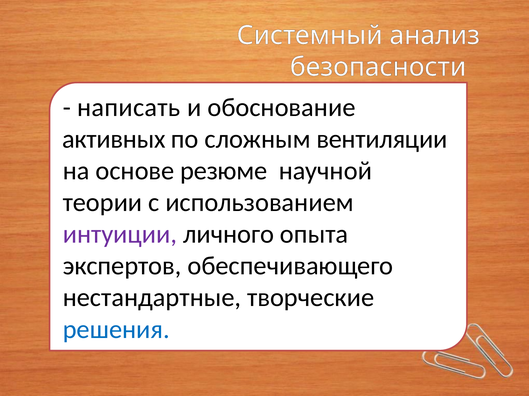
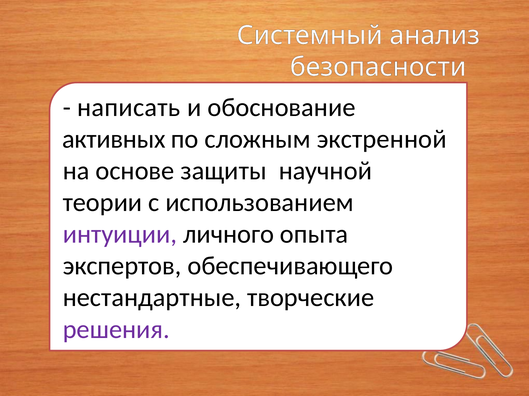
вентиляции: вентиляции -> экстренной
резюме: резюме -> защиты
решения colour: blue -> purple
